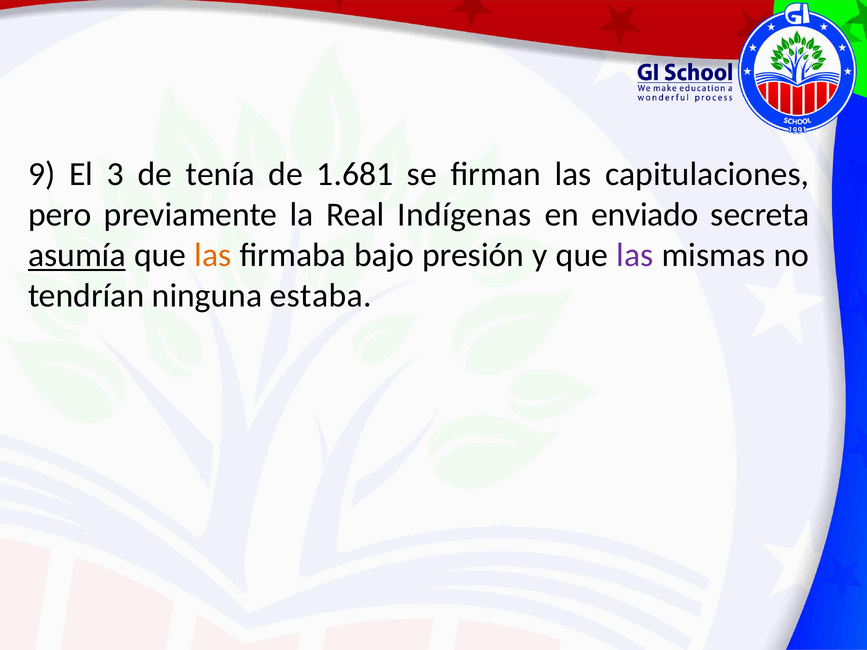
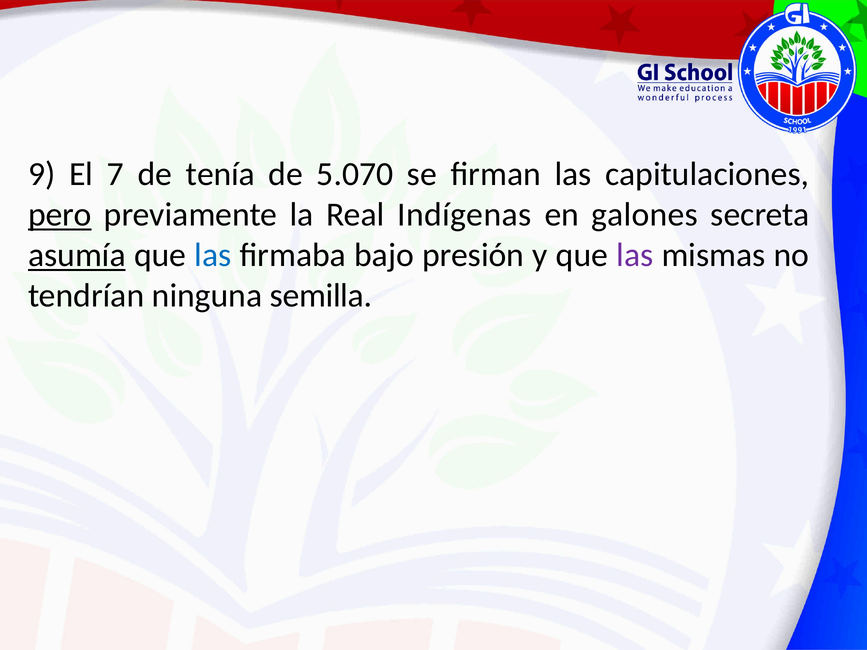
3: 3 -> 7
1.681: 1.681 -> 5.070
pero underline: none -> present
enviado: enviado -> galones
las at (213, 255) colour: orange -> blue
estaba: estaba -> semilla
